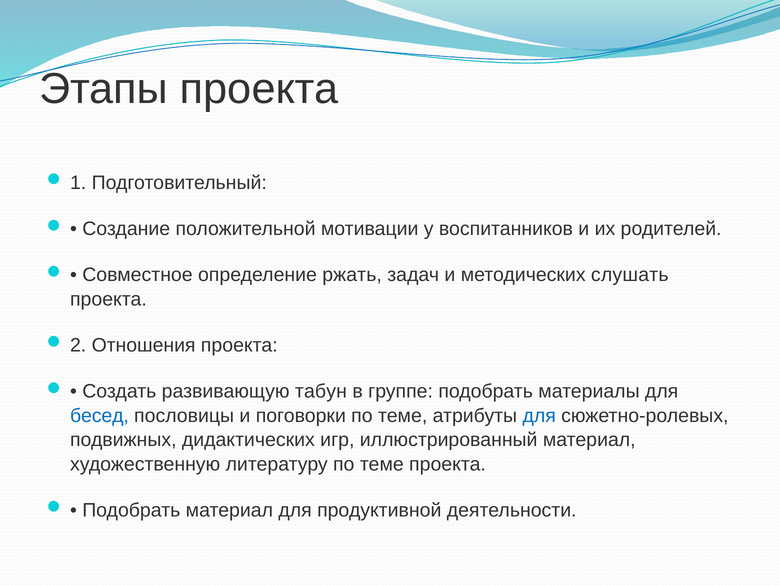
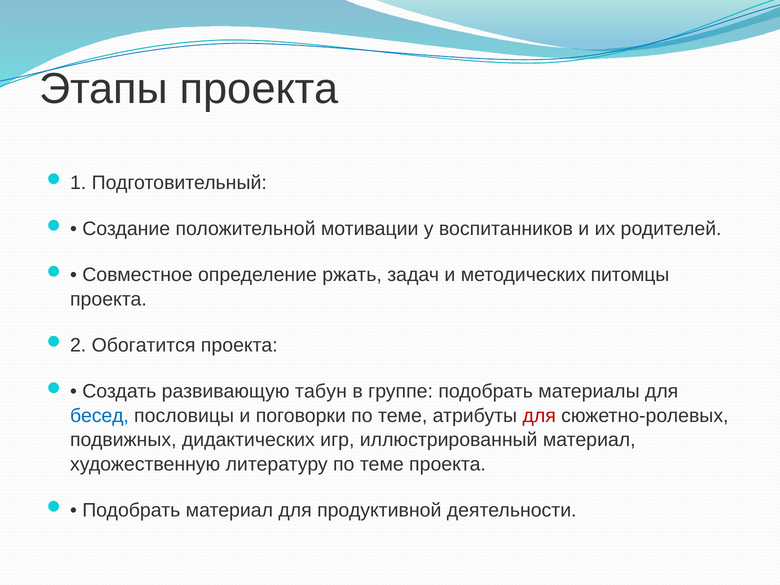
слушать: слушать -> питомцы
Отношения: Отношения -> Обогатится
для at (539, 416) colour: blue -> red
